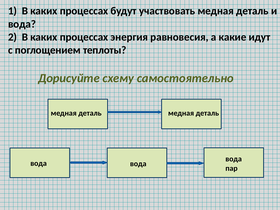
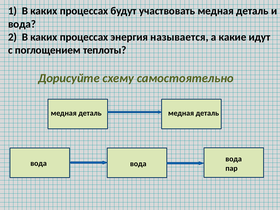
равновесия: равновесия -> называется
